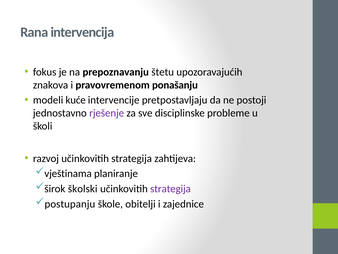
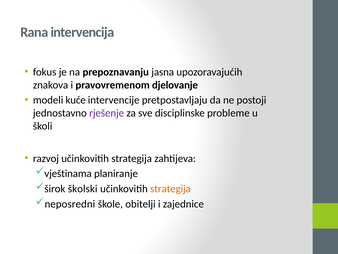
štetu: štetu -> jasna
ponašanju: ponašanju -> djelovanje
strategija at (170, 188) colour: purple -> orange
postupanju: postupanju -> neposredni
